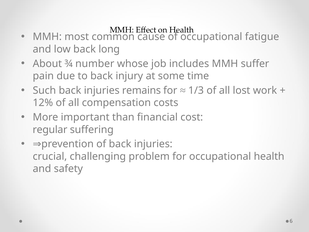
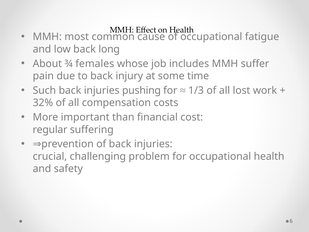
number: number -> females
remains: remains -> pushing
12%: 12% -> 32%
